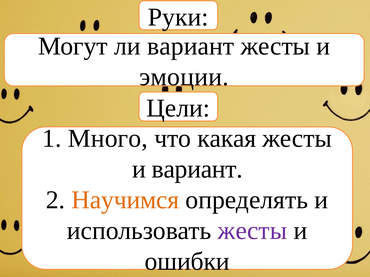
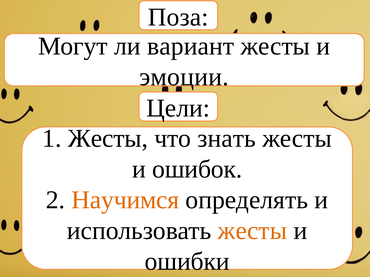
Руки: Руки -> Поза
1 Много: Много -> Жесты
какая: какая -> знать
и вариант: вариант -> ошибок
жесты at (252, 231) colour: purple -> orange
